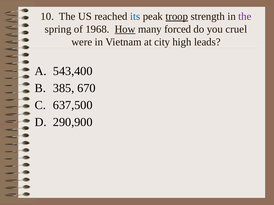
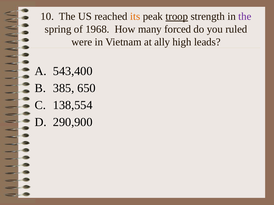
its colour: blue -> orange
How underline: present -> none
cruel: cruel -> ruled
city: city -> ally
670: 670 -> 650
637,500: 637,500 -> 138,554
